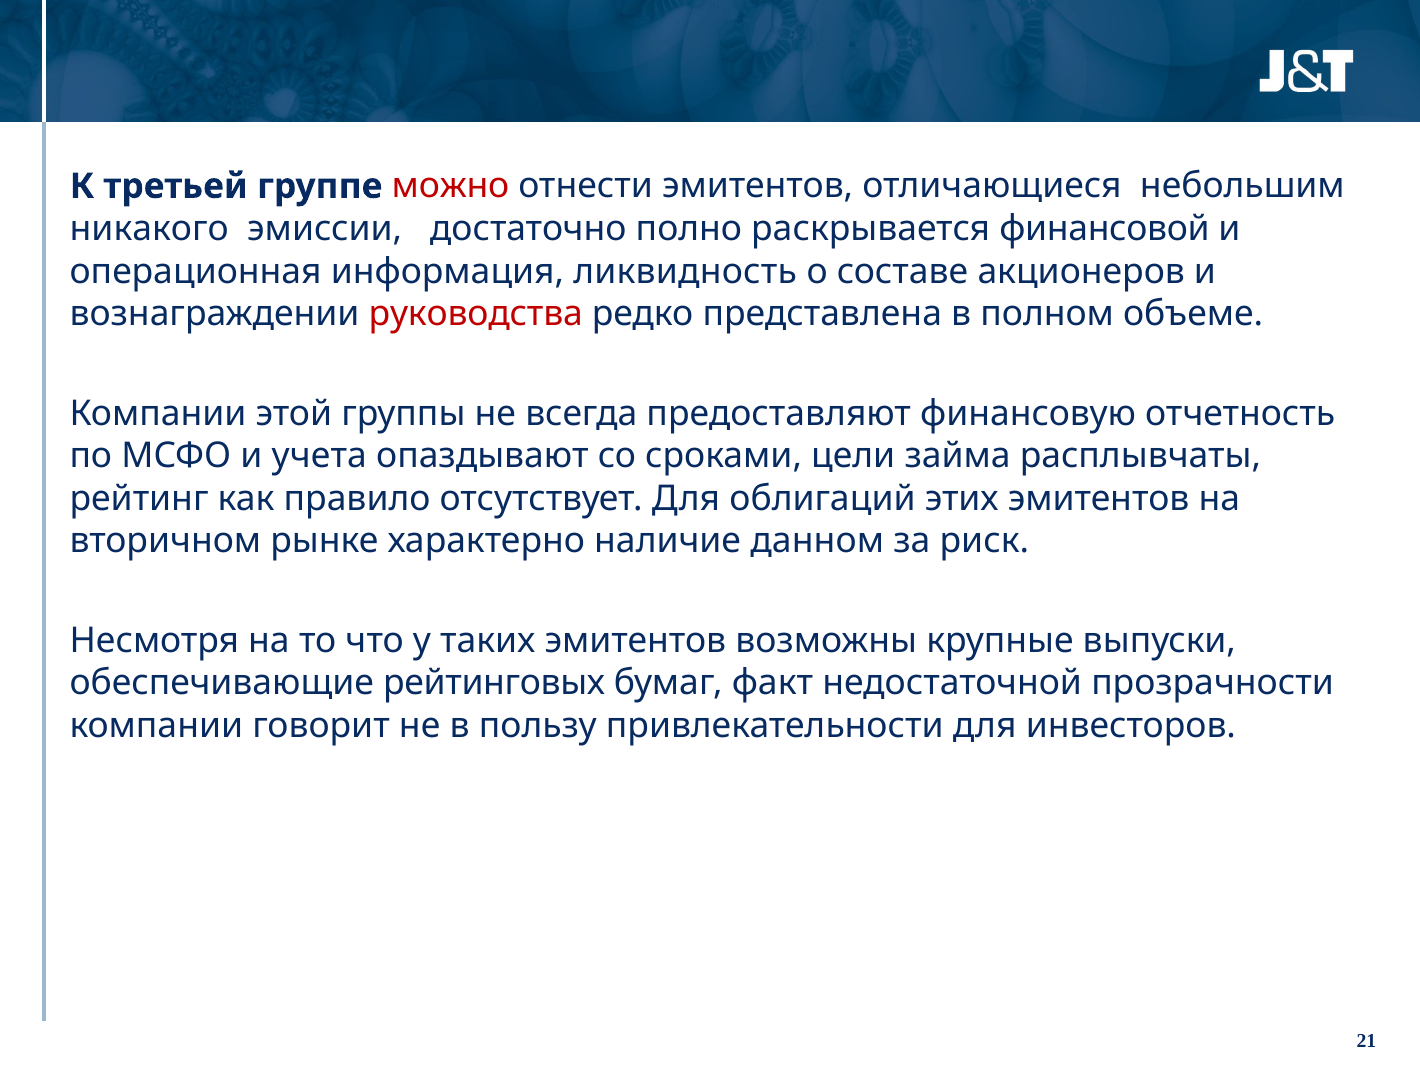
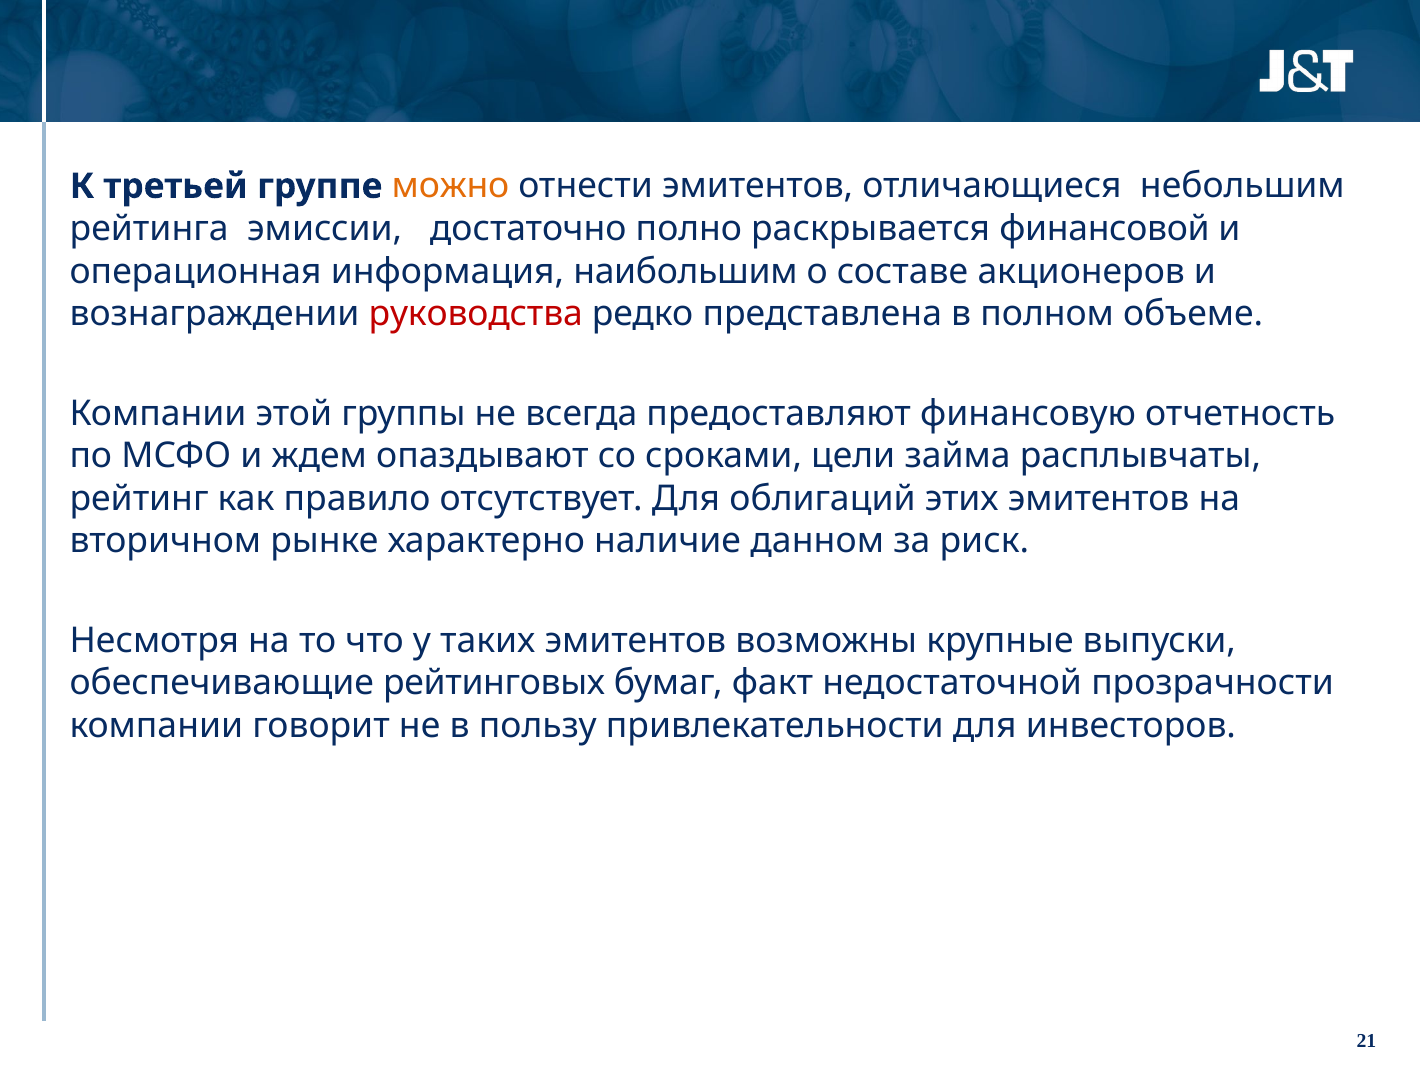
можно colour: red -> orange
никакого: никакого -> рейтинга
ликвидность: ликвидность -> наибольшим
учета: учета -> ждем
